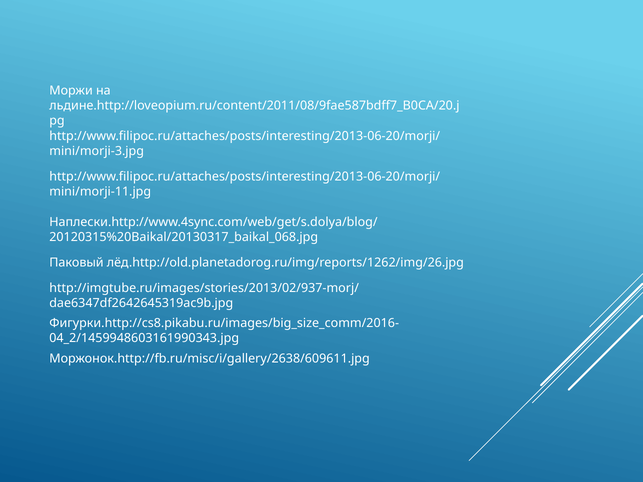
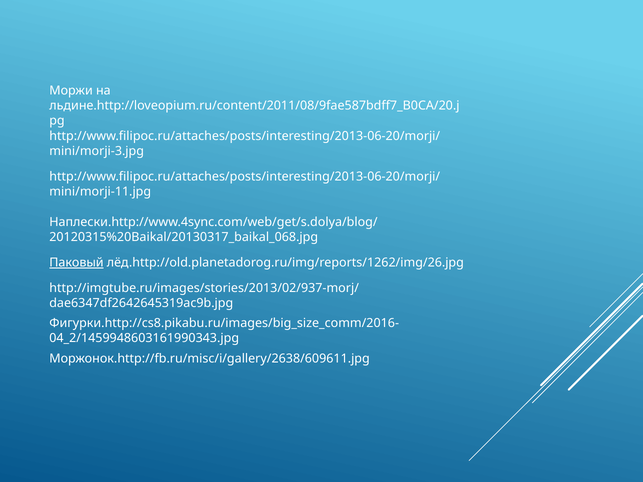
Паковый underline: none -> present
